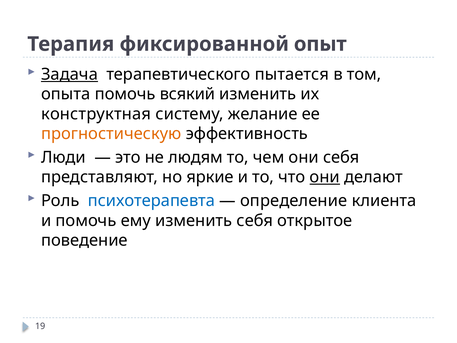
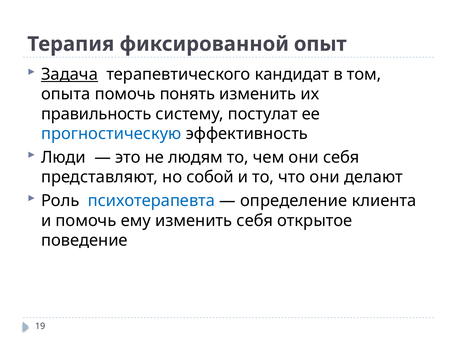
пытается: пытается -> кандидат
всякий: всякий -> понять
конструктная: конструктная -> правильность
желание: желание -> постулат
прогностическую colour: orange -> blue
яркие: яркие -> собой
они at (325, 177) underline: present -> none
